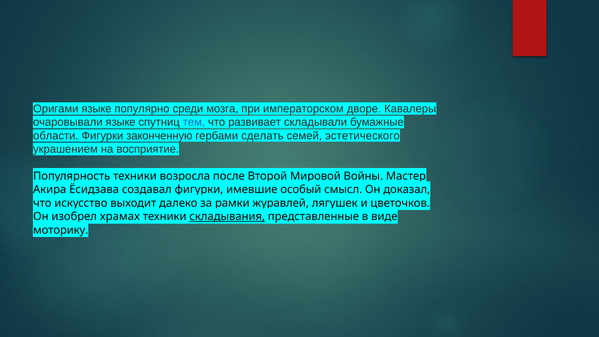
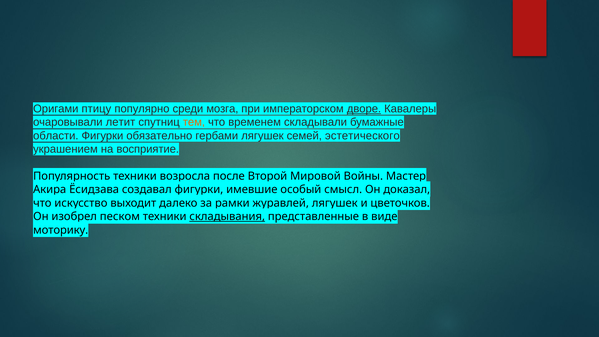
Оригами языке: языке -> птицу
дворе underline: none -> present
очаровывали языке: языке -> летит
тем colour: blue -> orange
развивает: развивает -> временем
законченную: законченную -> обязательно
гербами сделать: сделать -> лягушек
храмах: храмах -> песком
